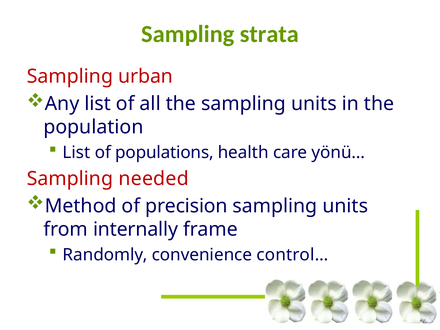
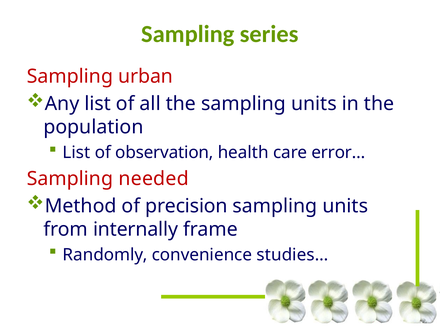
strata: strata -> series
populations: populations -> observation
yönü…: yönü… -> error…
control…: control… -> studies…
